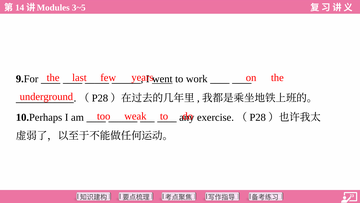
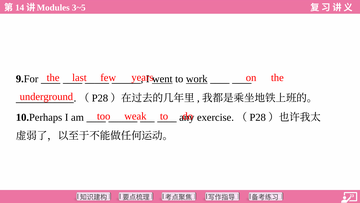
work underline: none -> present
